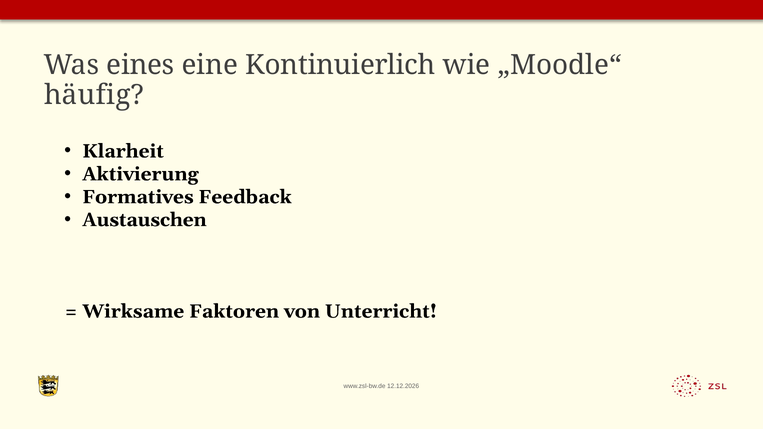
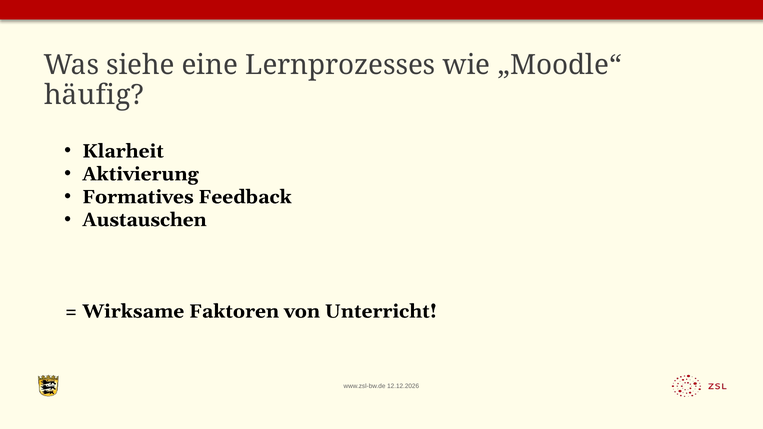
eines: eines -> siehe
Kontinuierlich: Kontinuierlich -> Lernprozesses
